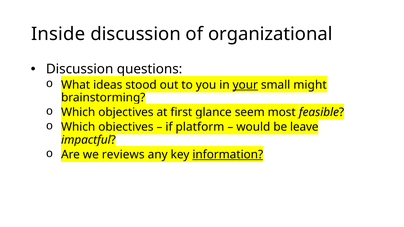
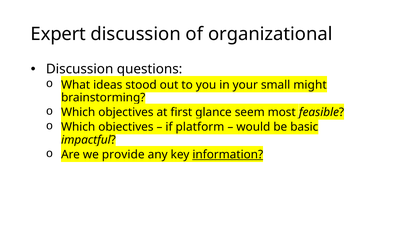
Inside: Inside -> Expert
your underline: present -> none
leave: leave -> basic
reviews: reviews -> provide
